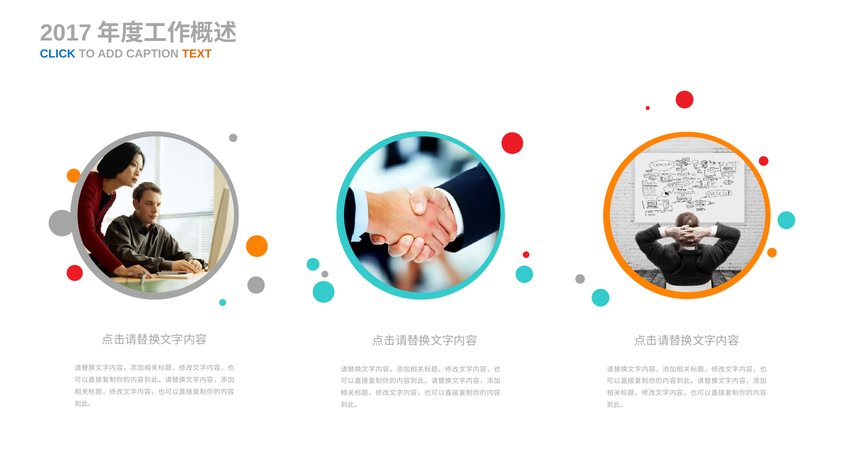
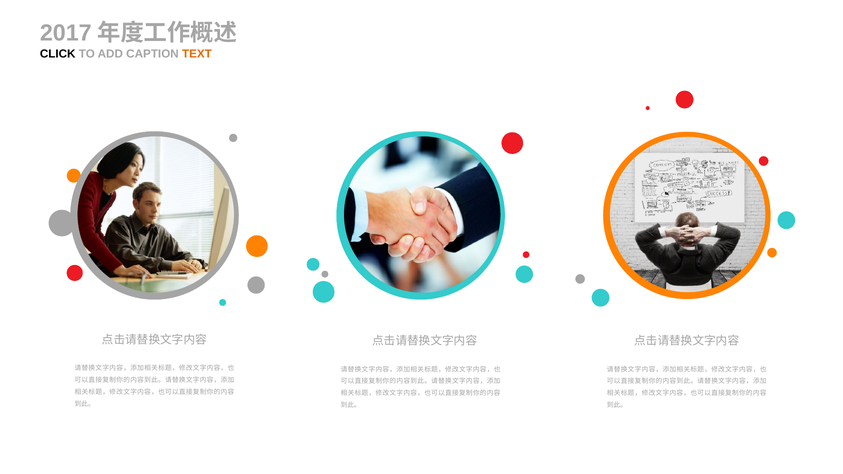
CLICK colour: blue -> black
